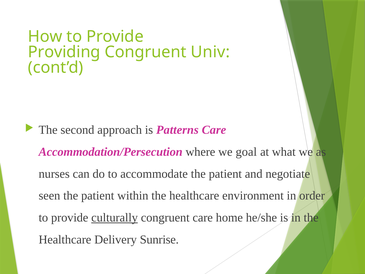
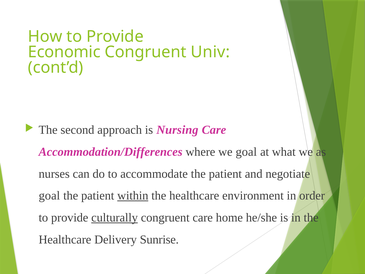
Providing: Providing -> Economic
Patterns: Patterns -> Nursing
Accommodation/Persecution: Accommodation/Persecution -> Accommodation/Differences
seen at (49, 196): seen -> goal
within underline: none -> present
